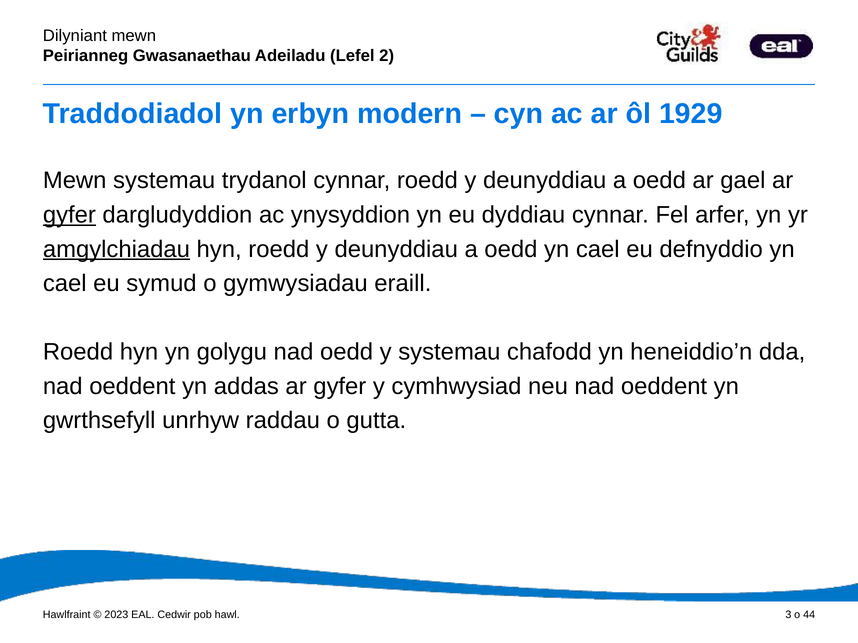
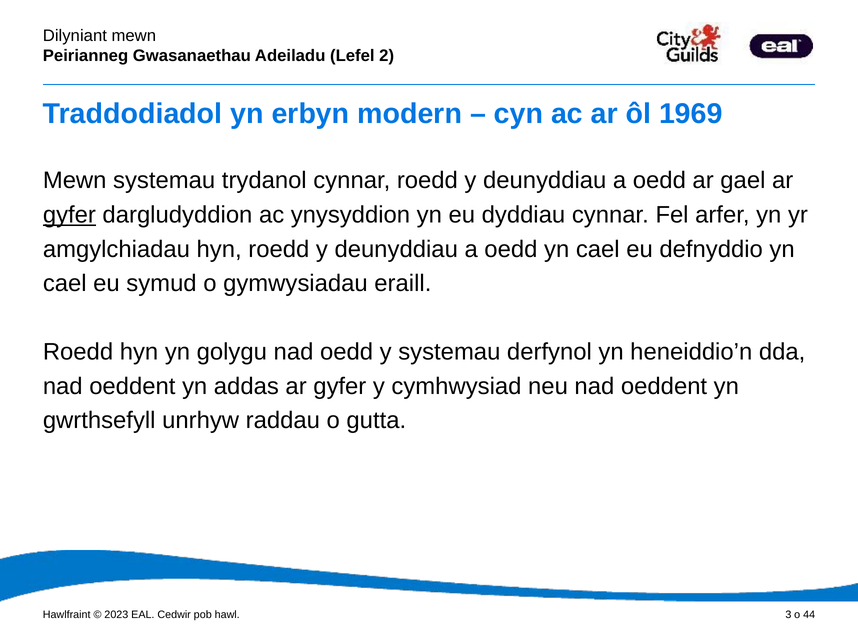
1929: 1929 -> 1969
amgylchiadau underline: present -> none
chafodd: chafodd -> derfynol
